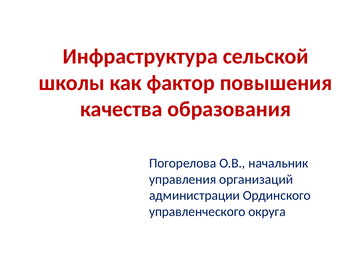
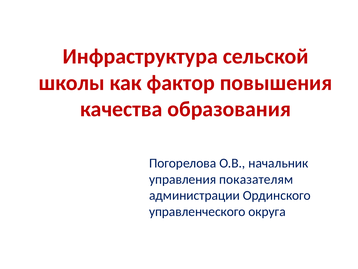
организаций: организаций -> показателям
